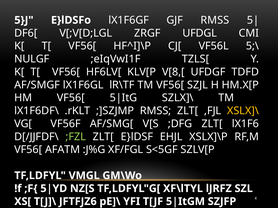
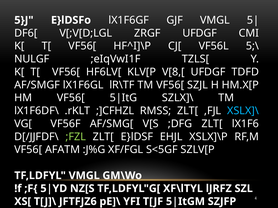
GJF RMSS: RMSS -> VMGL
ZRGF UFDGL: UFDGL -> UFDGF
;]SZJMP: ;]SZJMP -> ;]CFHZL
XSLX]\ colour: yellow -> light blue
